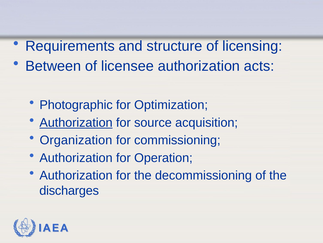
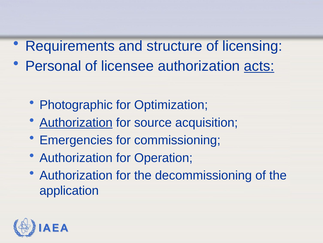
Between: Between -> Personal
acts underline: none -> present
Organization: Organization -> Emergencies
discharges: discharges -> application
